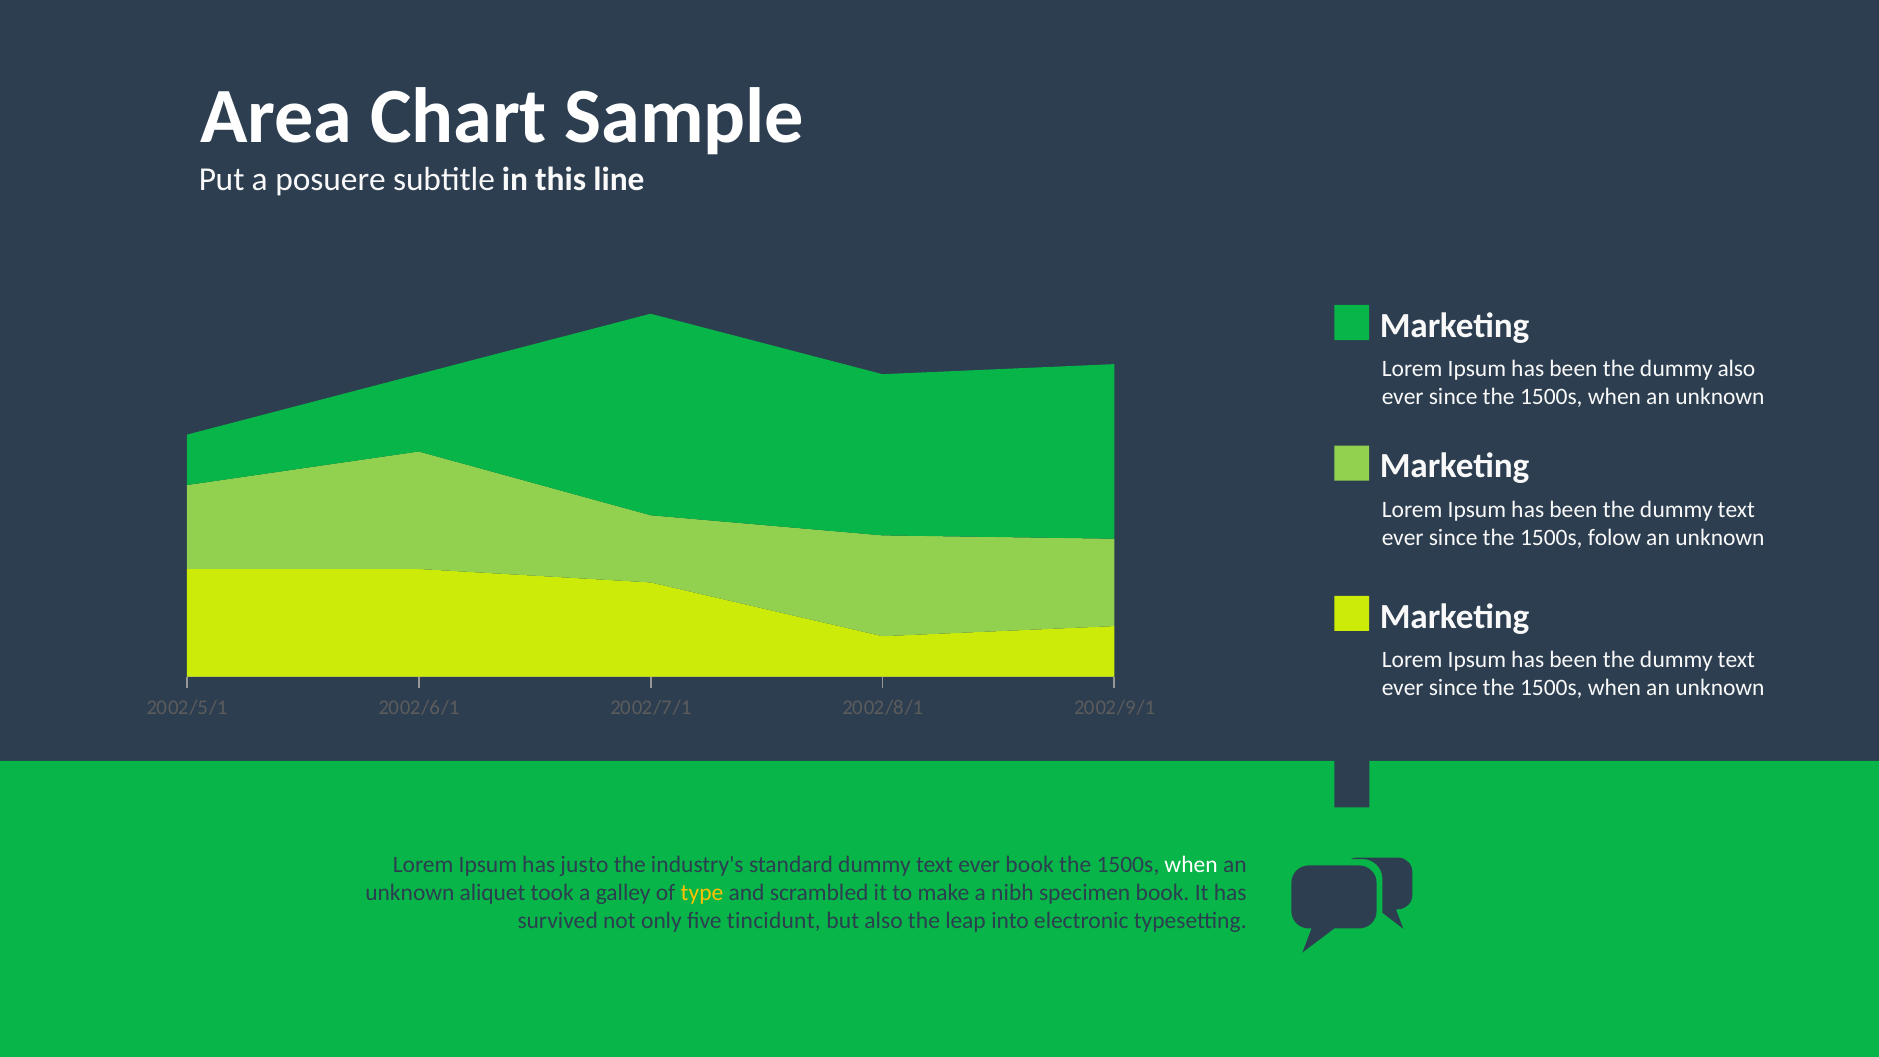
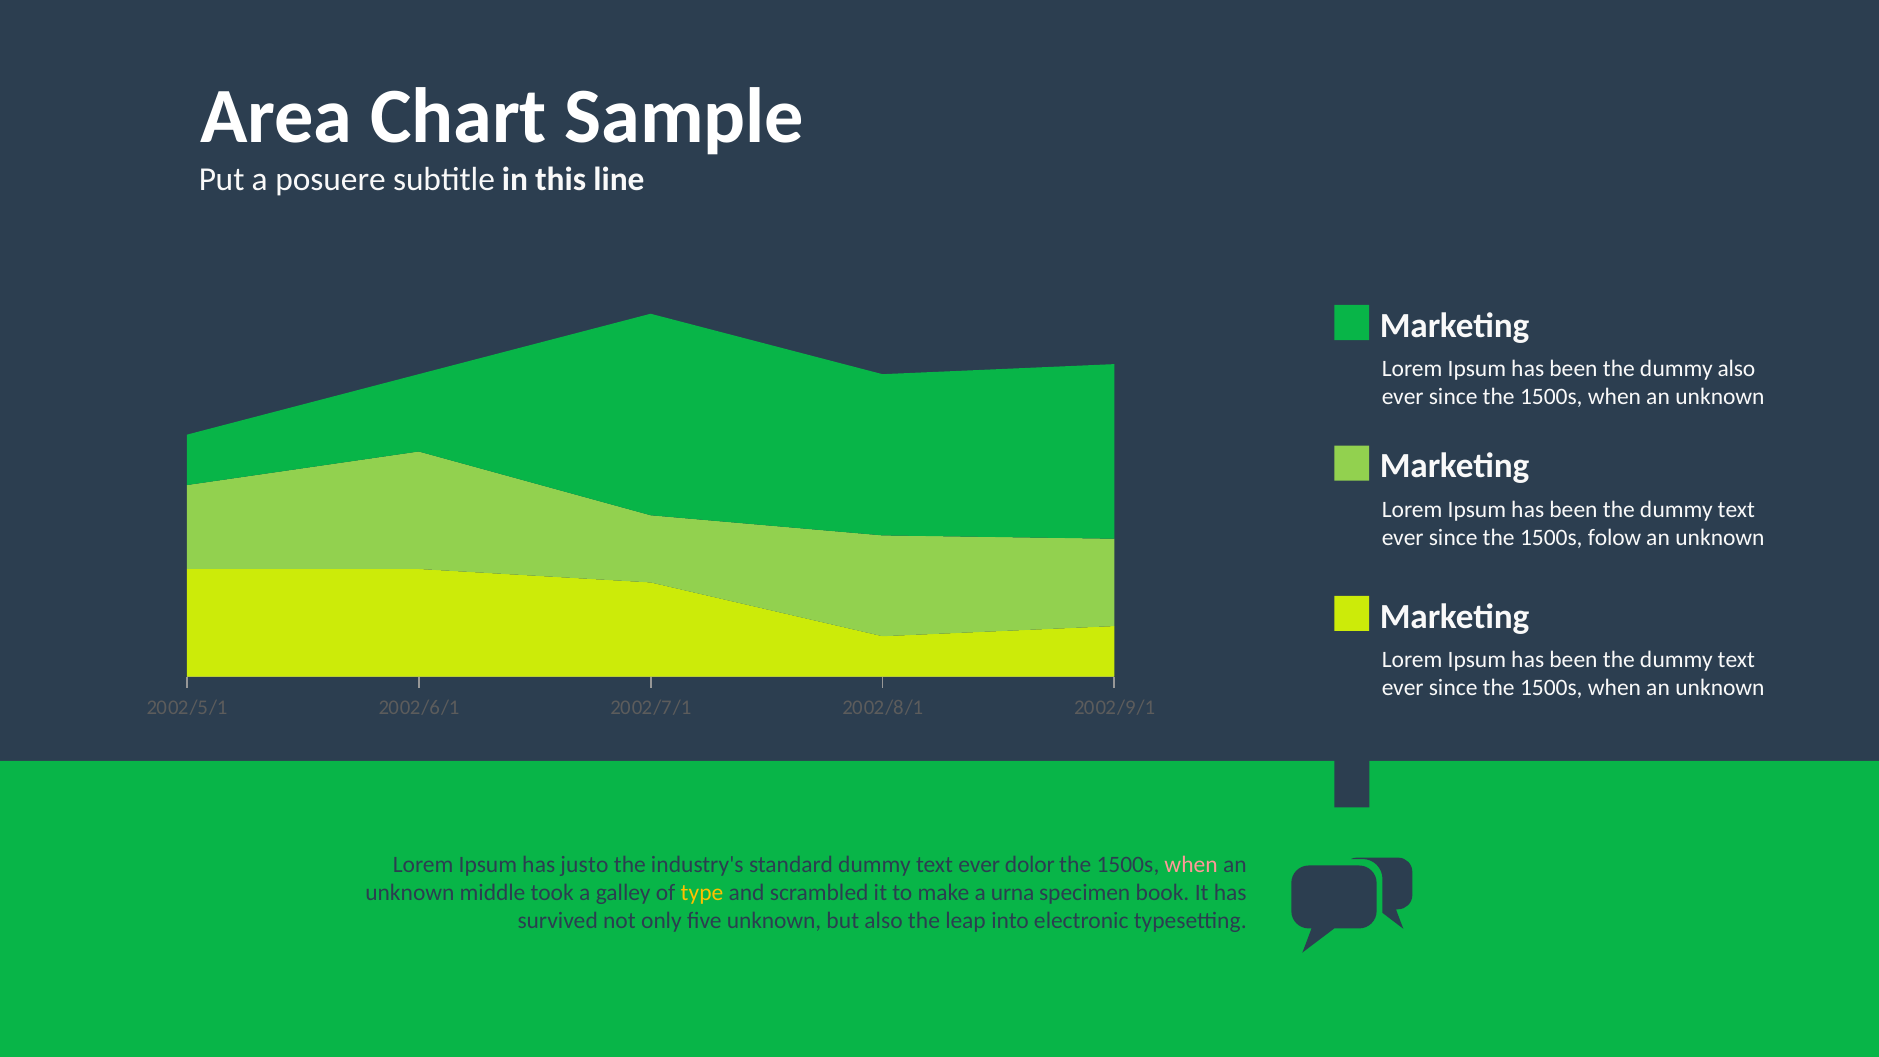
ever book: book -> dolor
when at (1191, 864) colour: white -> pink
aliquet: aliquet -> middle
nibh: nibh -> urna
five tincidunt: tincidunt -> unknown
